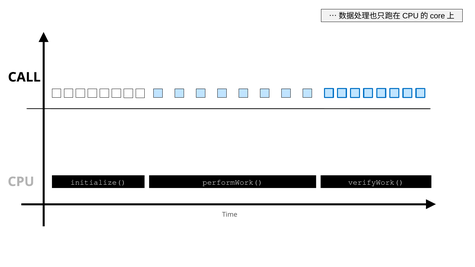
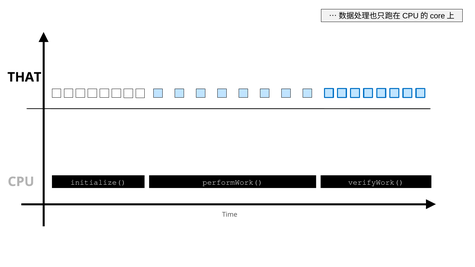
CALL: CALL -> THAT
